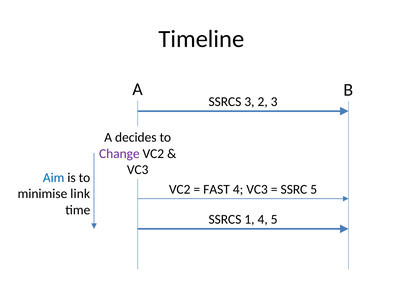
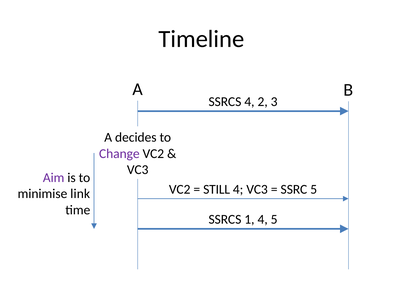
SSRCS 3: 3 -> 4
Aim colour: blue -> purple
FAST: FAST -> STILL
